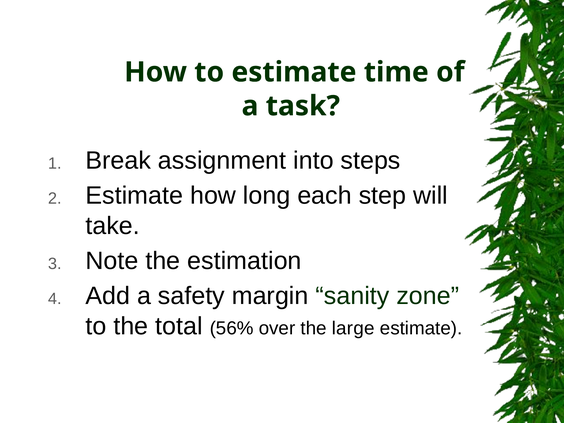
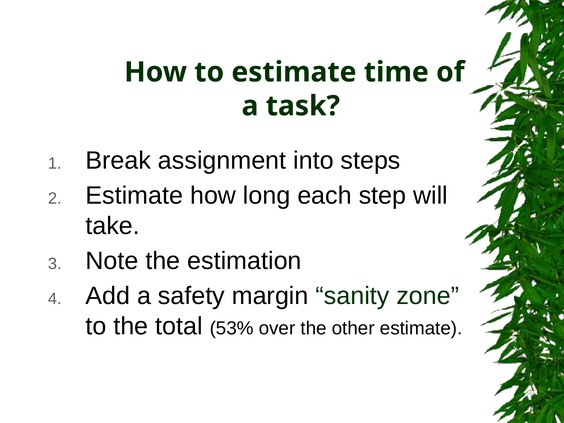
56%: 56% -> 53%
large: large -> other
